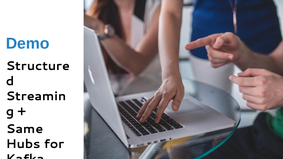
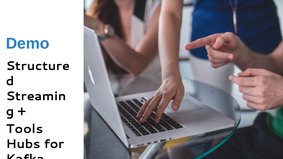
Same: Same -> Tools
